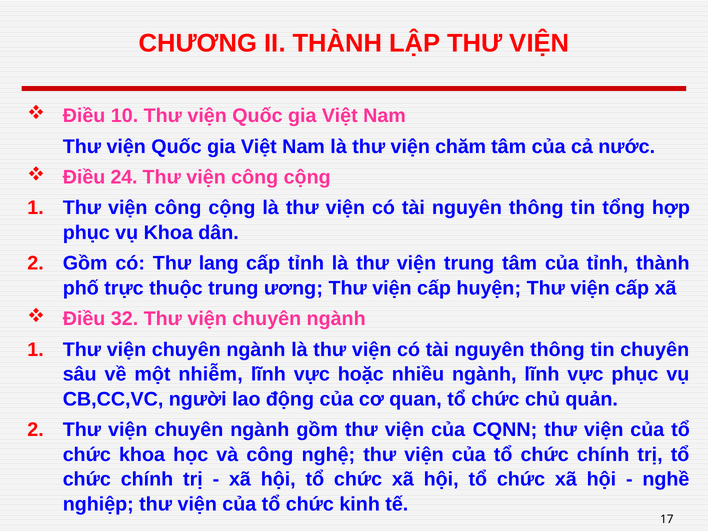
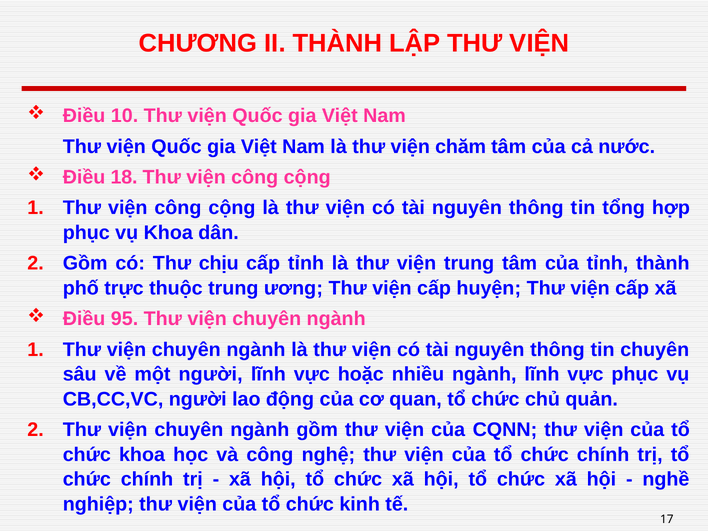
24: 24 -> 18
lang: lang -> chịu
32: 32 -> 95
một nhiễm: nhiễm -> người
